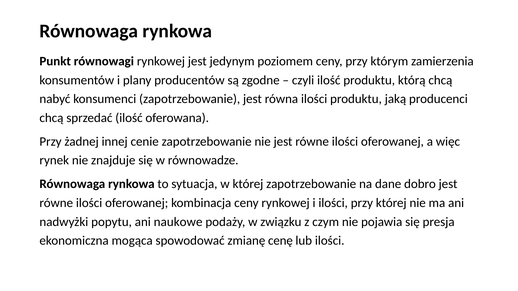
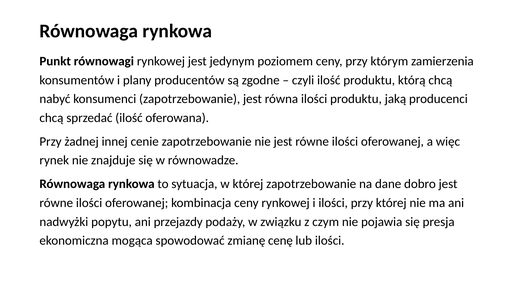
naukowe: naukowe -> przejazdy
